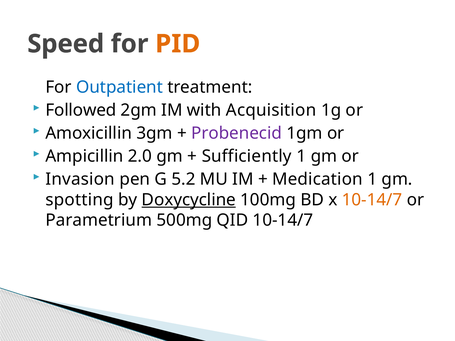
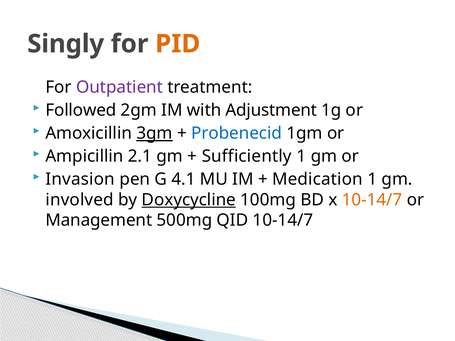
Speed: Speed -> Singly
Outpatient colour: blue -> purple
Acquisition: Acquisition -> Adjustment
3gm underline: none -> present
Probenecid colour: purple -> blue
2.0: 2.0 -> 2.1
5.2: 5.2 -> 4.1
spotting: spotting -> involved
Parametrium: Parametrium -> Management
